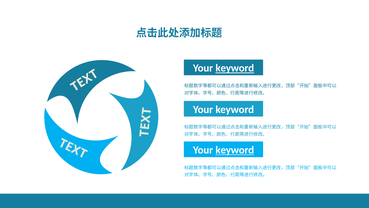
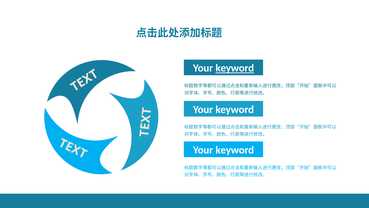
keyword at (235, 150) underline: present -> none
